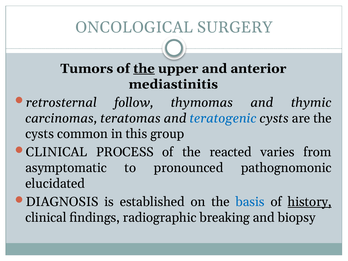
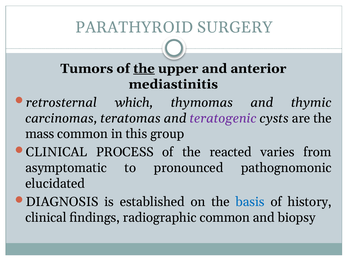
ONCOLOGICAL: ONCOLOGICAL -> PARATHYROID
follow: follow -> which
teratogenic colour: blue -> purple
cysts at (40, 134): cysts -> mass
history underline: present -> none
radiographic breaking: breaking -> common
